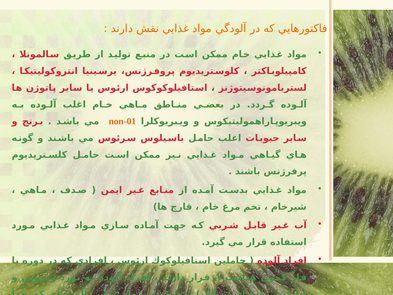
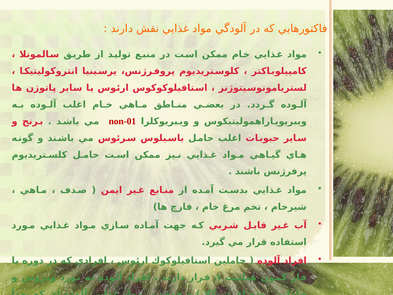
non-01 colour: orange -> red
